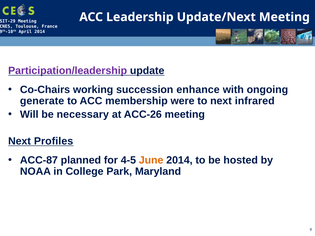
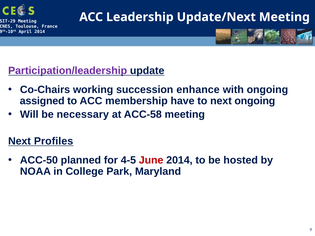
generate: generate -> assigned
were: were -> have
next infrared: infrared -> ongoing
ACC-26: ACC-26 -> ACC-58
ACC-87: ACC-87 -> ACC-50
June colour: orange -> red
